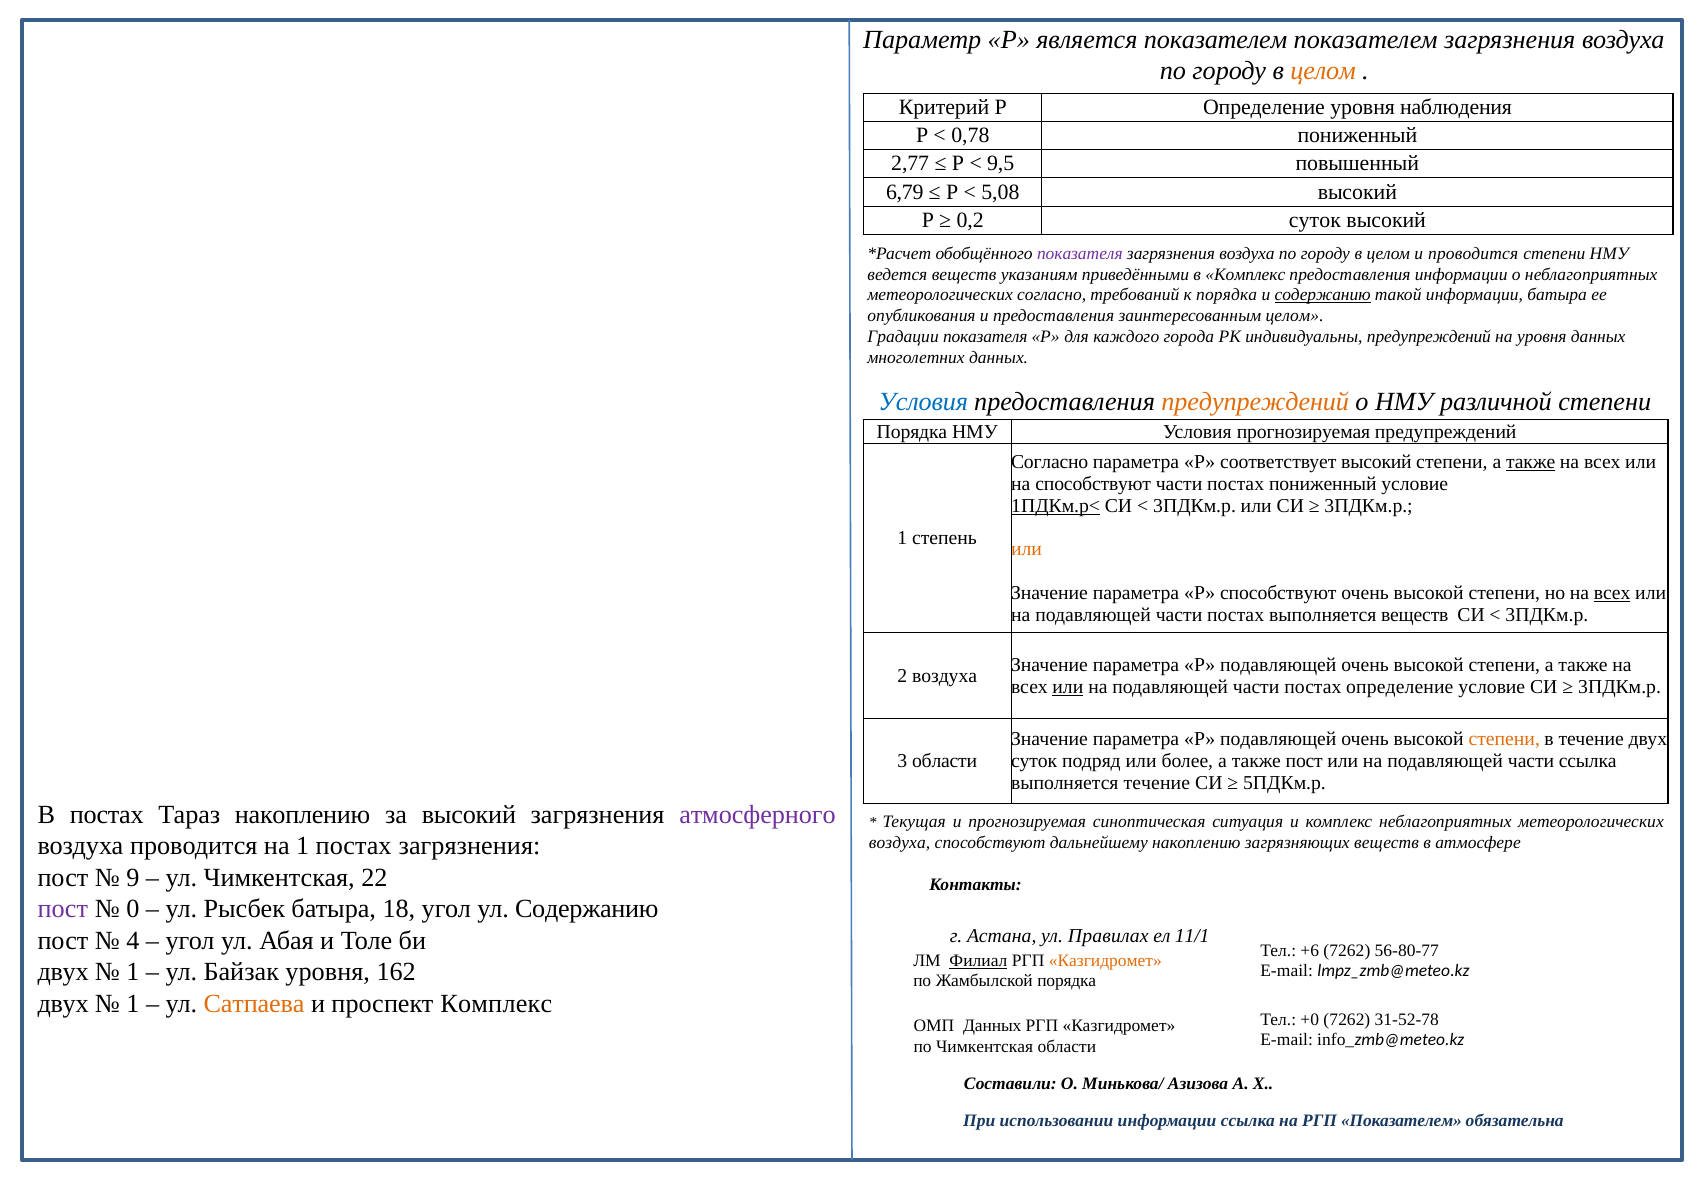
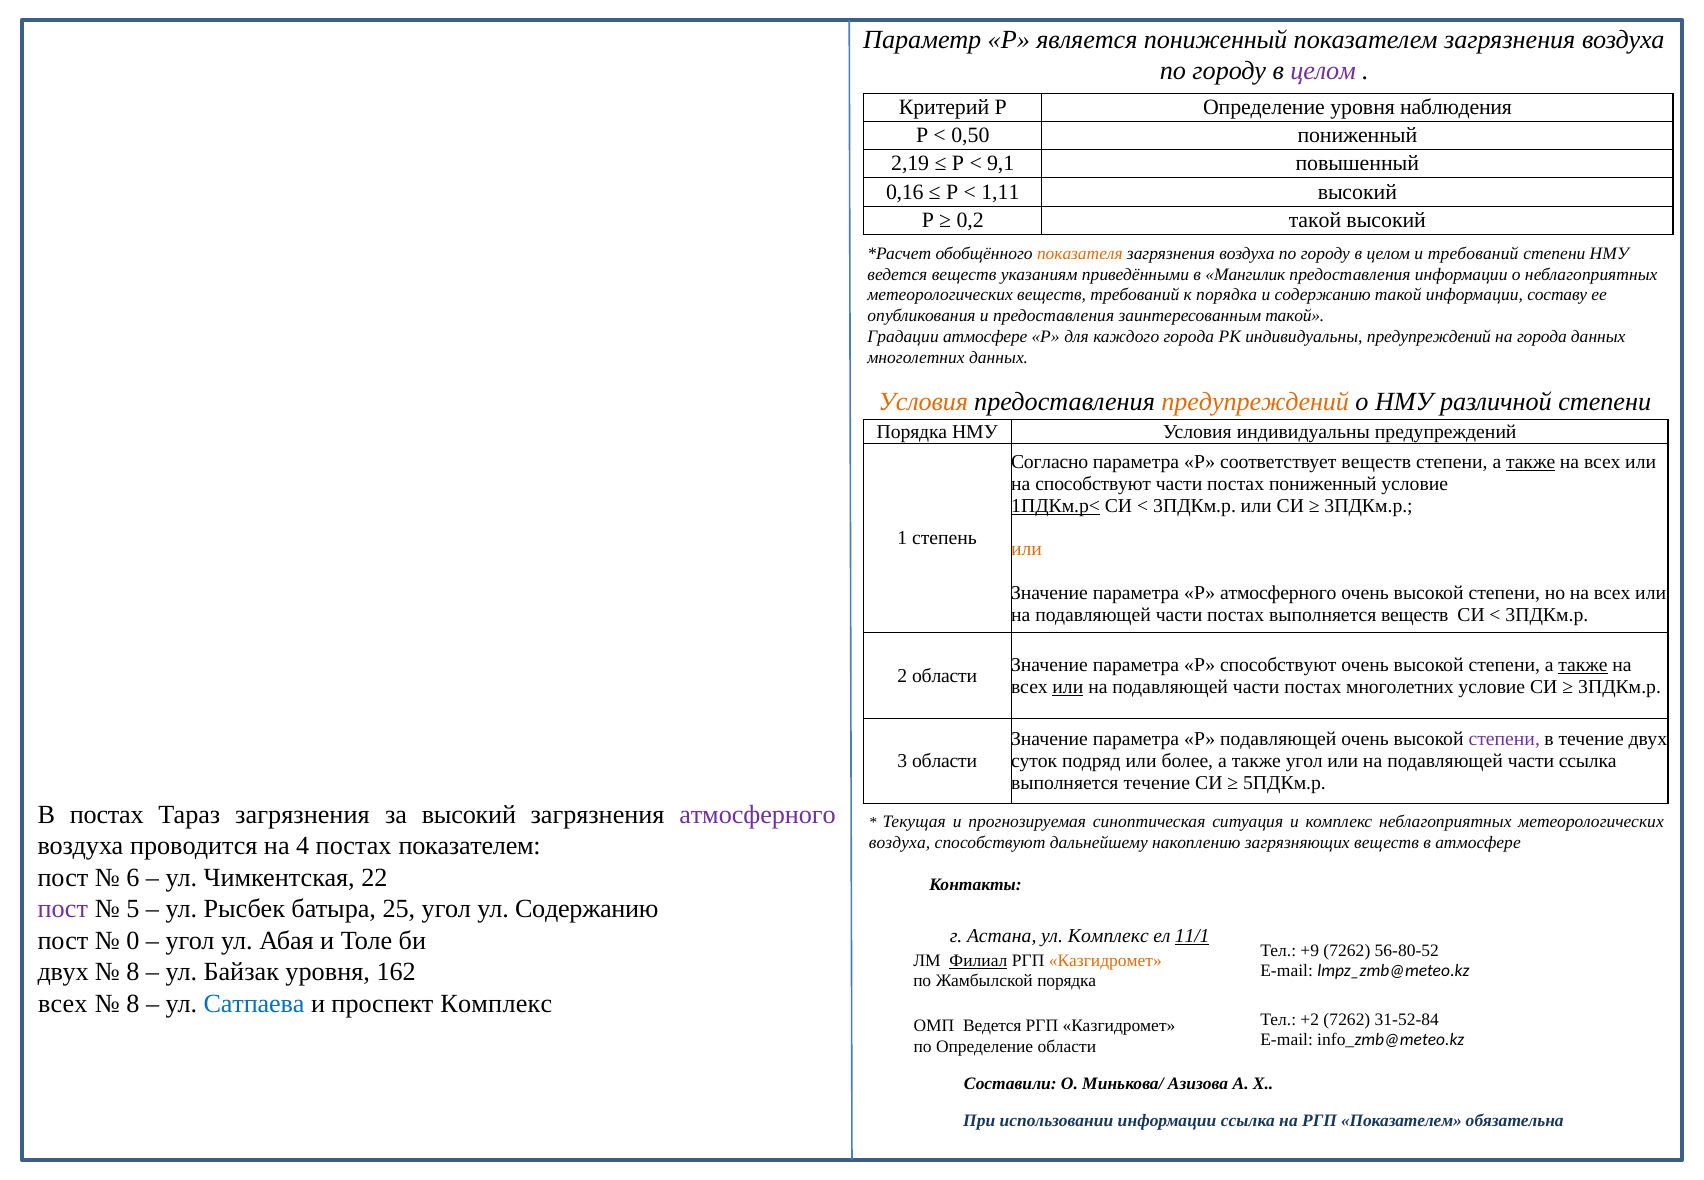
является показателем: показателем -> пониженный
целом at (1323, 71) colour: orange -> purple
0,78: 0,78 -> 0,50
2,77: 2,77 -> 2,19
9,5: 9,5 -> 9,1
6,79: 6,79 -> 0,16
5,08: 5,08 -> 1,11
0,2 суток: суток -> такой
показателя at (1080, 253) colour: purple -> orange
и проводится: проводится -> требований
в Комплекс: Комплекс -> Мангилик
метеорологических согласно: согласно -> веществ
содержанию at (1323, 295) underline: present -> none
информации батыра: батыра -> составу
заинтересованным целом: целом -> такой
Градации показателя: показателя -> атмосфере
на уровня: уровня -> города
Условия at (923, 402) colour: blue -> orange
Условия прогнозируемая: прогнозируемая -> индивидуальны
соответствует высокий: высокий -> веществ
Р способствуют: способствуют -> атмосферного
всех at (1612, 593) underline: present -> none
подавляющей at (1278, 665): подавляющей -> способствуют
также at (1583, 665) underline: none -> present
2 воздуха: воздуха -> области
постах определение: определение -> многолетних
степени at (1504, 739) colour: orange -> purple
также пост: пост -> угол
Тараз накоплению: накоплению -> загрязнения
на 1: 1 -> 4
постах загрязнения: загрязнения -> показателем
9: 9 -> 6
0: 0 -> 5
18: 18 -> 25
ул Правилах: Правилах -> Комплекс
11/1 underline: none -> present
4: 4 -> 0
+6: +6 -> +9
56-80-77: 56-80-77 -> 56-80-52
1 at (133, 972): 1 -> 8
двух at (63, 1003): двух -> всех
1 at (133, 1003): 1 -> 8
Сатпаева colour: orange -> blue
+0: +0 -> +2
31-52-78: 31-52-78 -> 31-52-84
ОМП Данных: Данных -> Ведется
по Чимкентская: Чимкентская -> Определение
